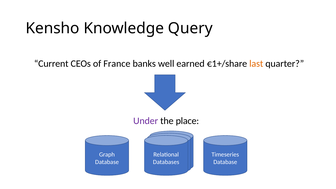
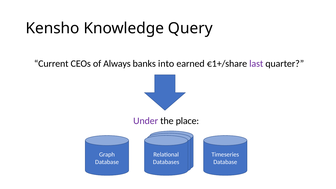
France: France -> Always
well: well -> into
last colour: orange -> purple
